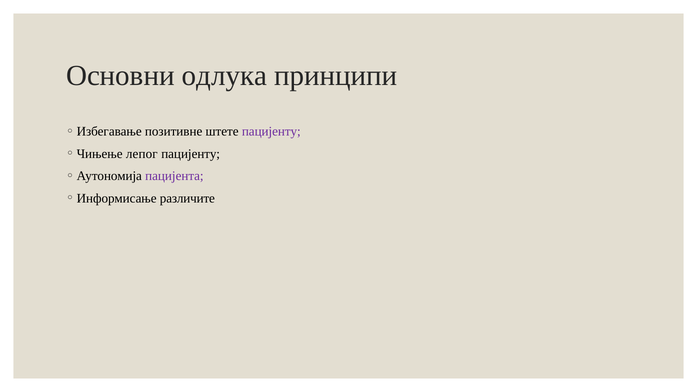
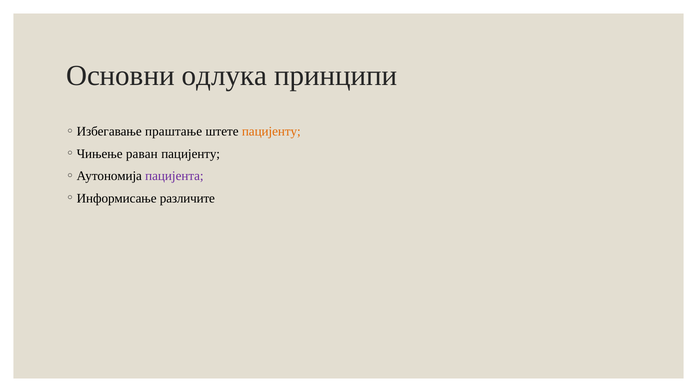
позитивне: позитивне -> праштање
пацијенту at (271, 132) colour: purple -> orange
лепог: лепог -> раван
